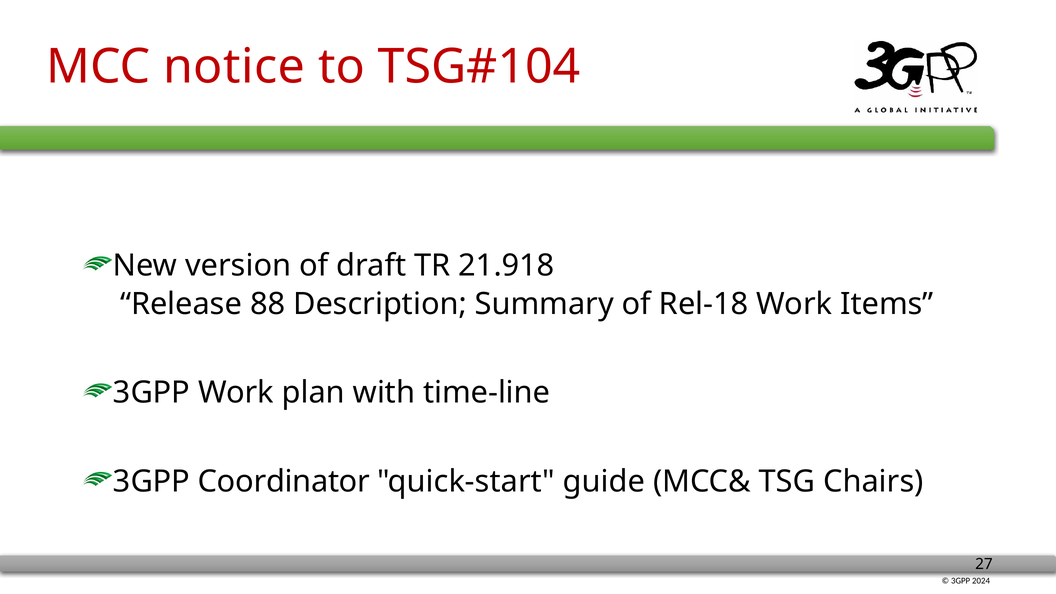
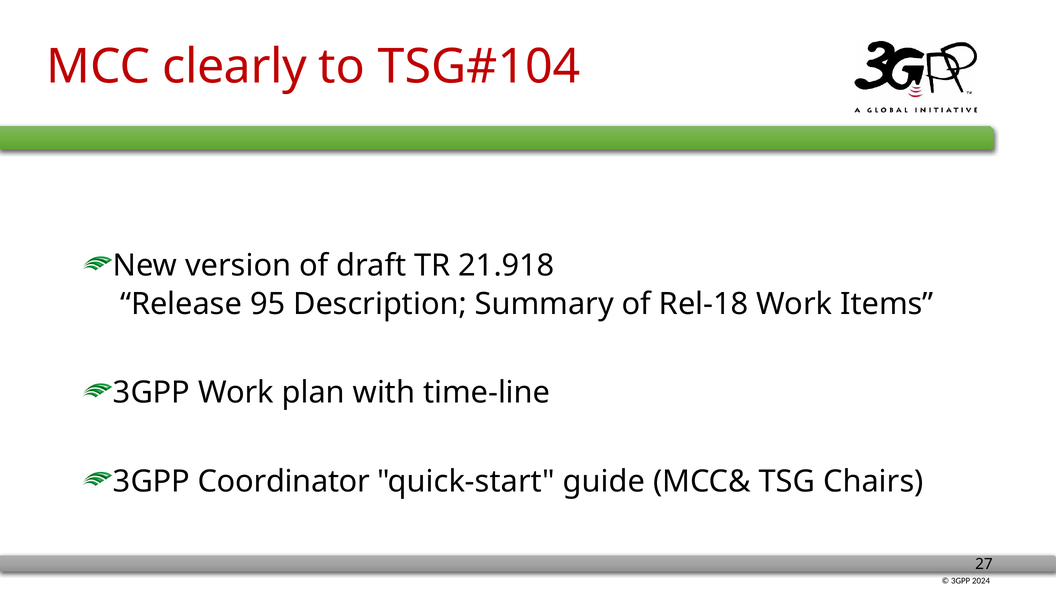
notice: notice -> clearly
88: 88 -> 95
